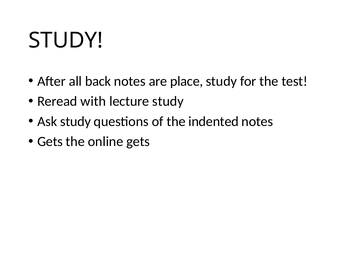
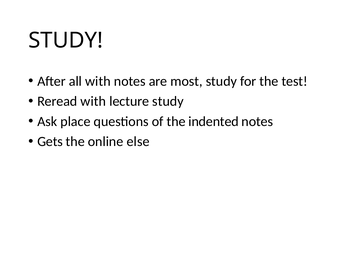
all back: back -> with
place: place -> most
Ask study: study -> place
online gets: gets -> else
